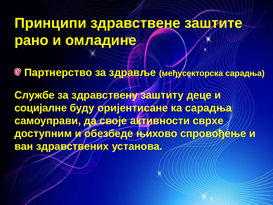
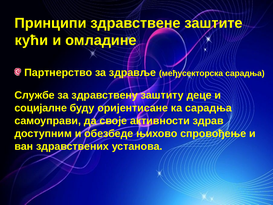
рано: рано -> кући
сврхе: сврхе -> здрав
